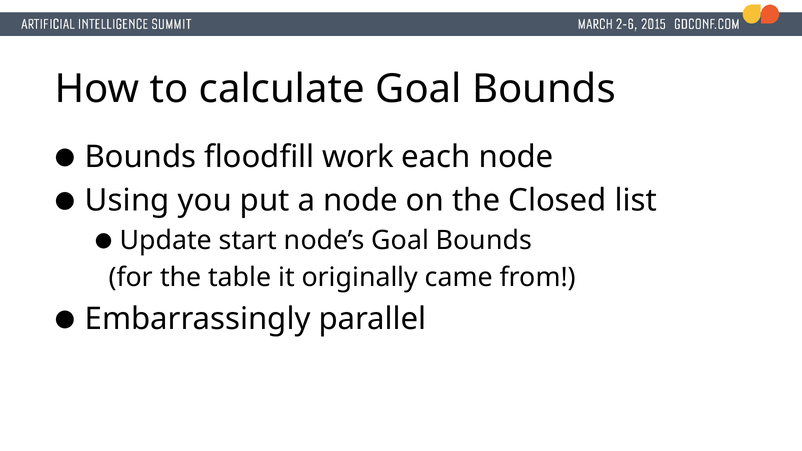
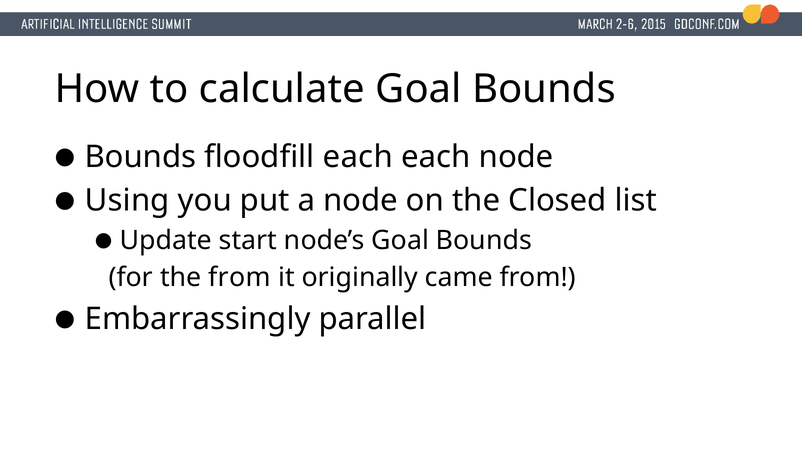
floodfill work: work -> each
the table: table -> from
